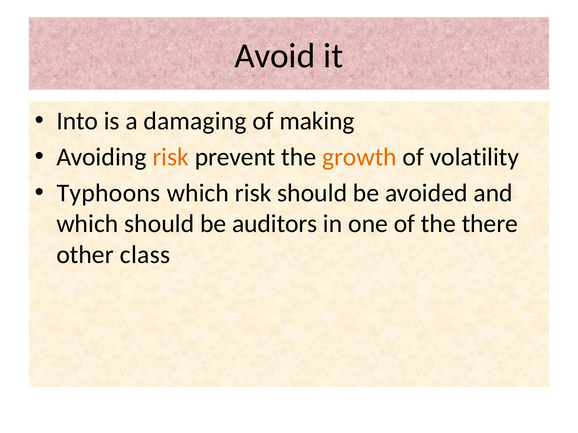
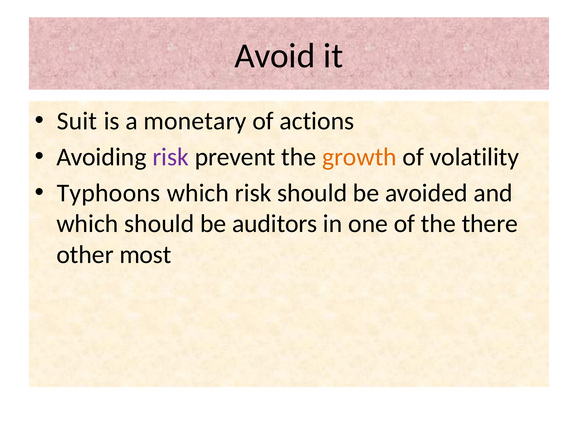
Into: Into -> Suit
damaging: damaging -> monetary
making: making -> actions
risk at (171, 157) colour: orange -> purple
class: class -> most
